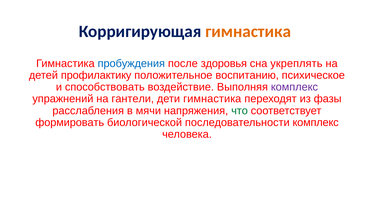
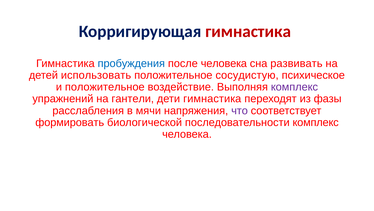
гимнастика at (248, 31) colour: orange -> red
после здоровья: здоровья -> человека
укреплять: укреплять -> развивать
профилактику: профилактику -> использовать
воспитанию: воспитанию -> сосудистую
и способствовать: способствовать -> положительное
что colour: green -> purple
